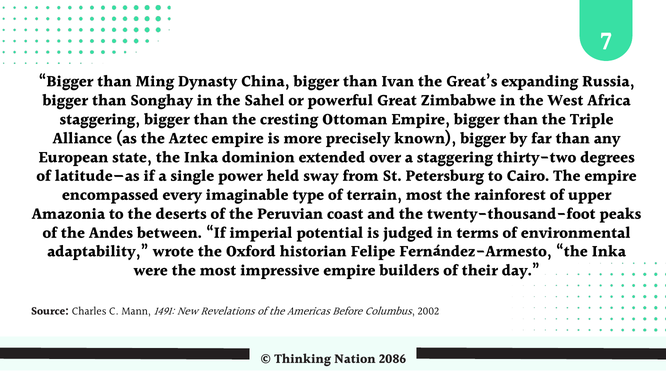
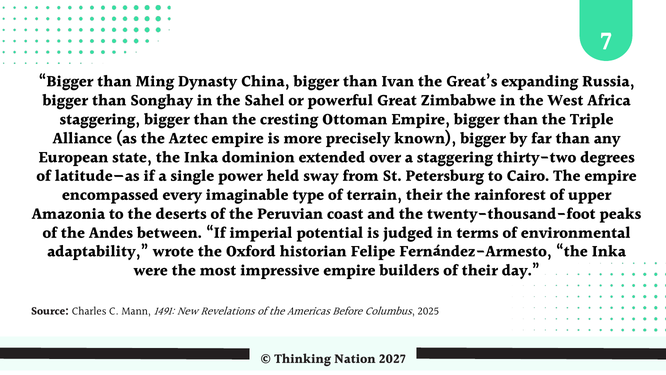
terrain most: most -> their
2002: 2002 -> 2025
2086: 2086 -> 2027
